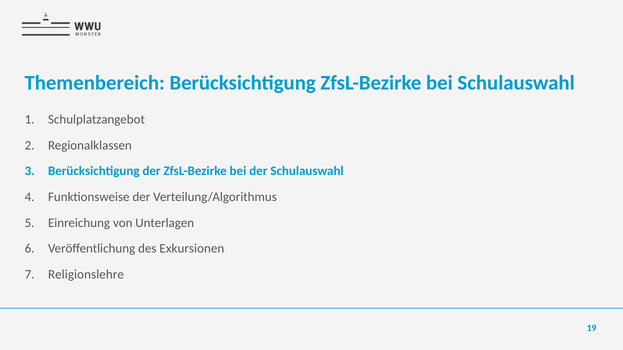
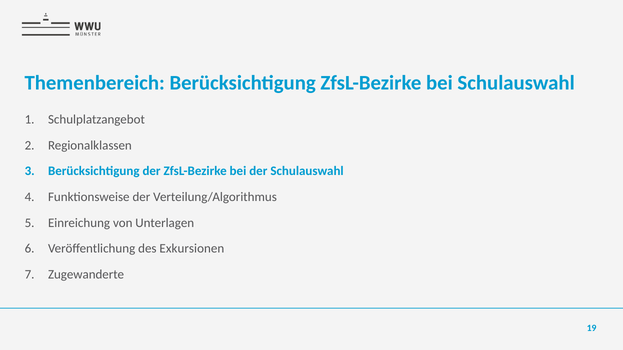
Religionslehre: Religionslehre -> Zugewanderte
